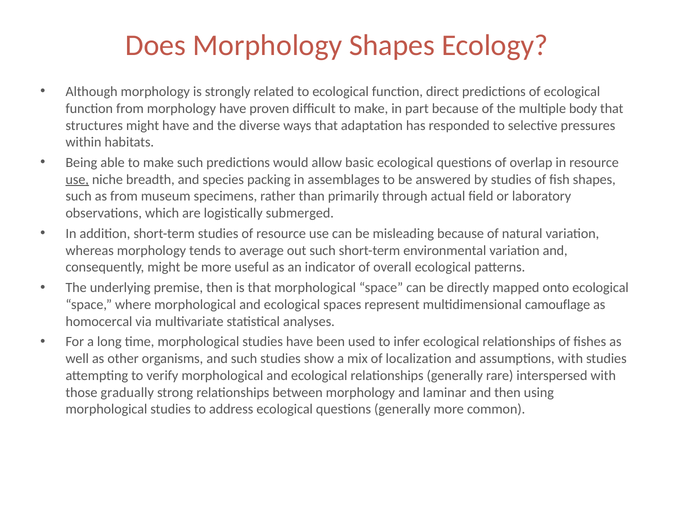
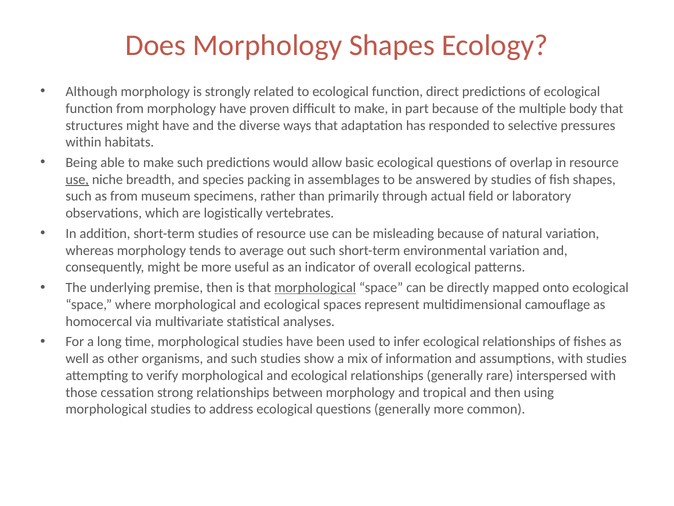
submerged: submerged -> vertebrates
morphological at (315, 287) underline: none -> present
localization: localization -> information
gradually: gradually -> cessation
laminar: laminar -> tropical
